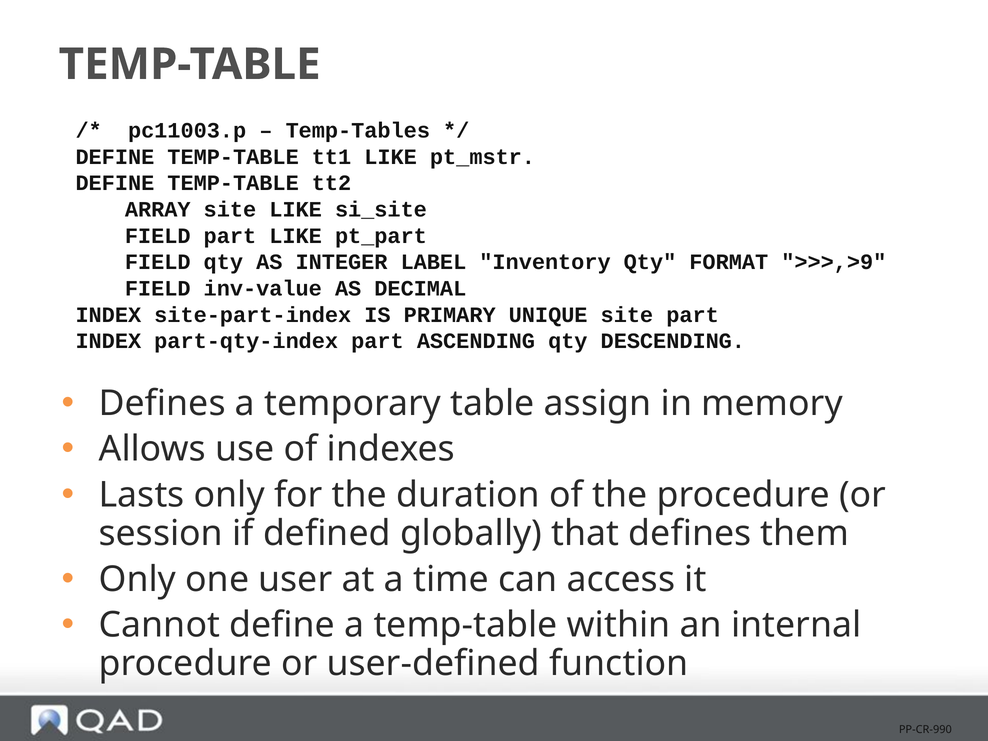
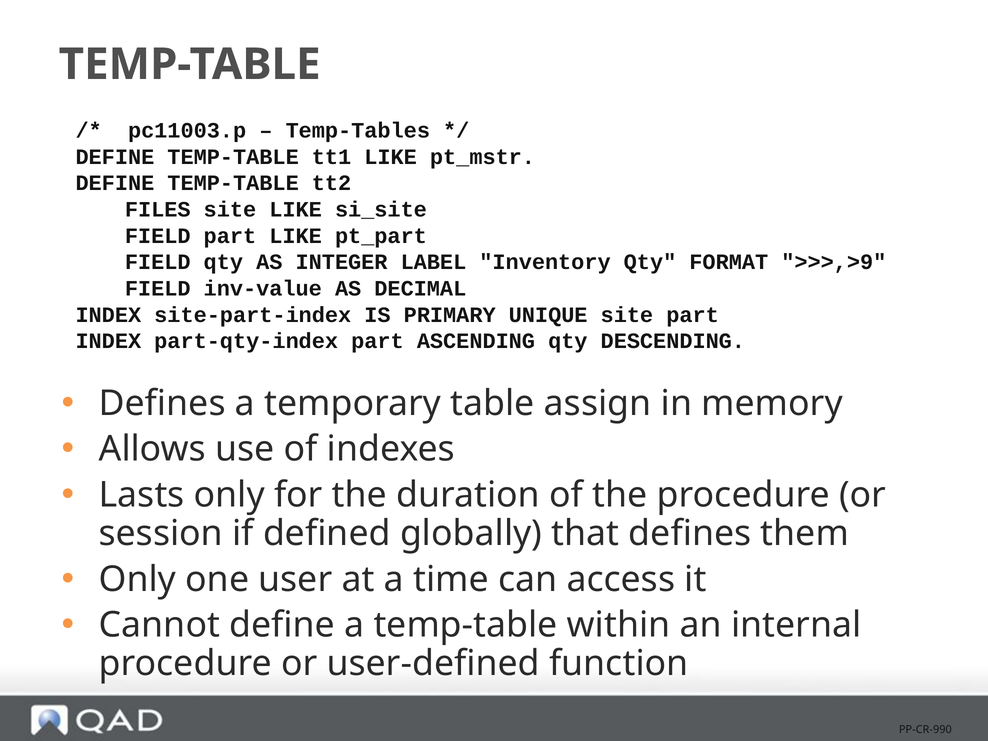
ARRAY: ARRAY -> FILES
